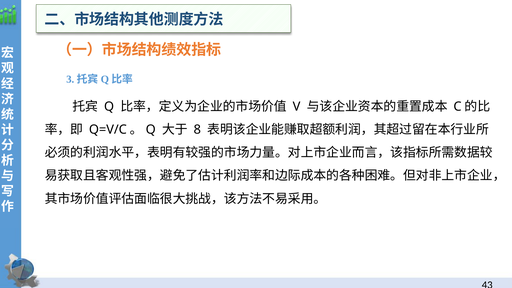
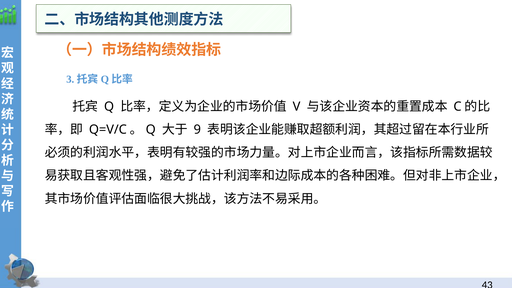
8: 8 -> 9
